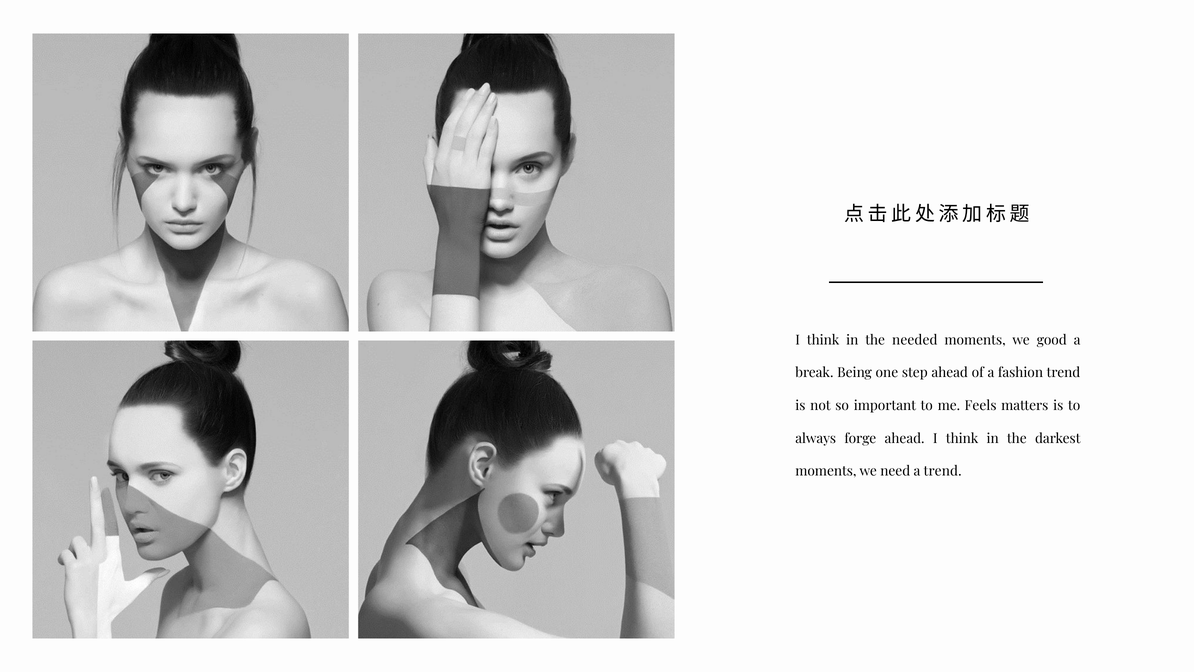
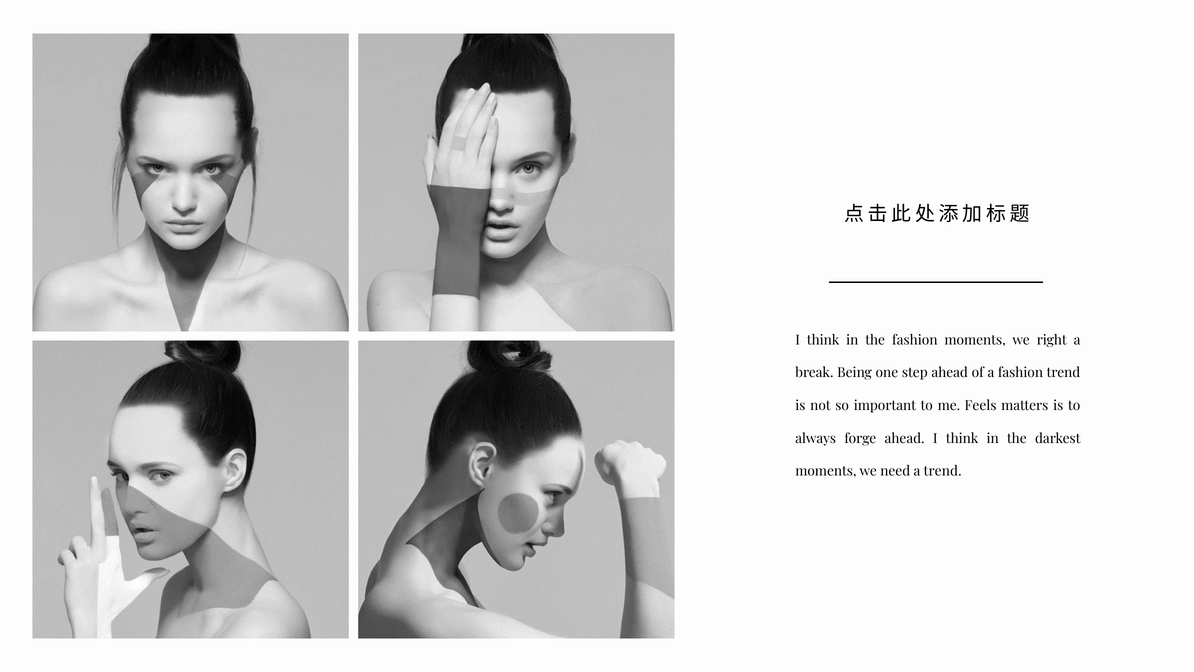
the needed: needed -> fashion
good: good -> right
